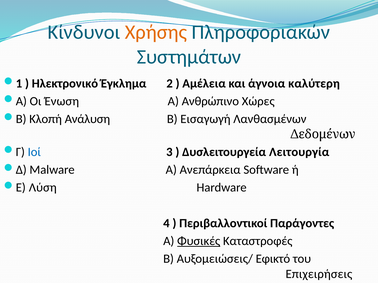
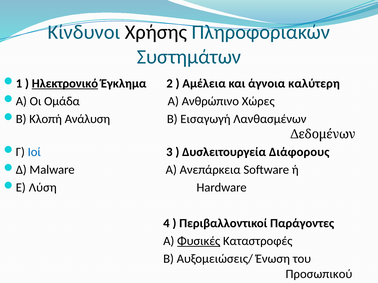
Χρήσης colour: orange -> black
Ηλεκτρονικό underline: none -> present
Ένωση: Ένωση -> Ομάδα
Λειτουργία: Λειτουργία -> Διάφορους
Εφικτό: Εφικτό -> Ένωση
Επιχειρήσεις: Επιχειρήσεις -> Προσωπικού
